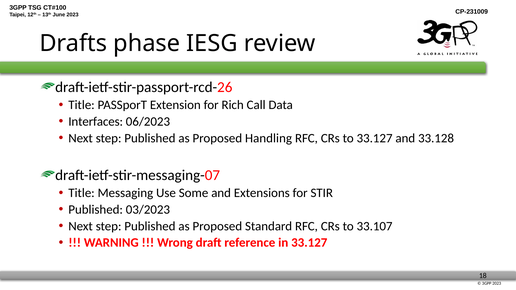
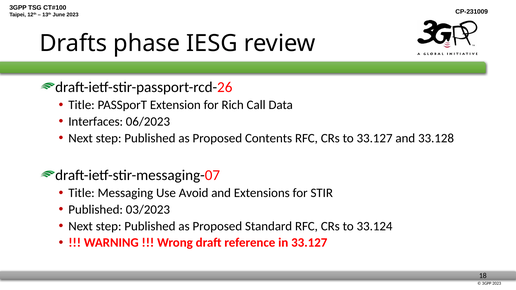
Handling: Handling -> Contents
Some: Some -> Avoid
33.107: 33.107 -> 33.124
